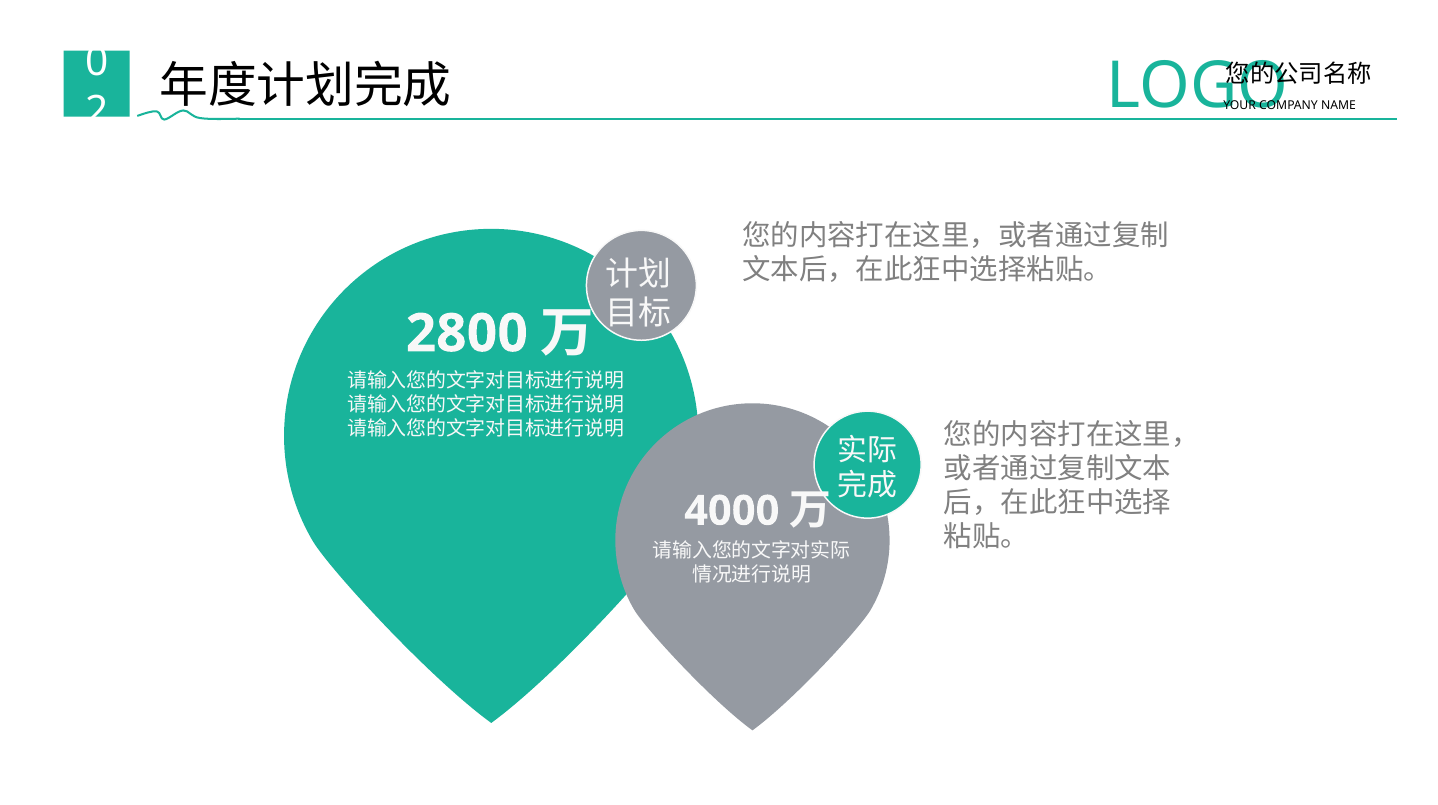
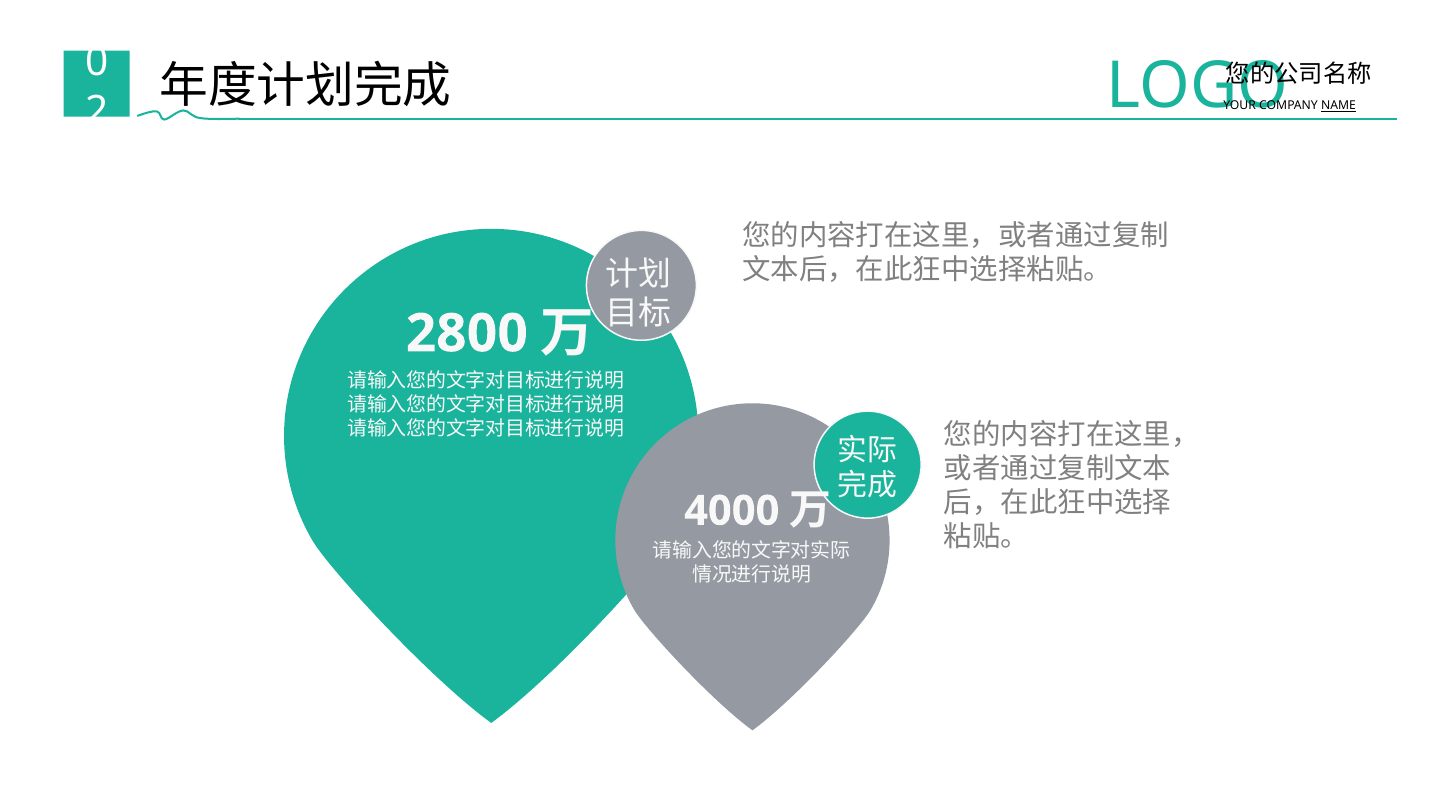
NAME underline: none -> present
